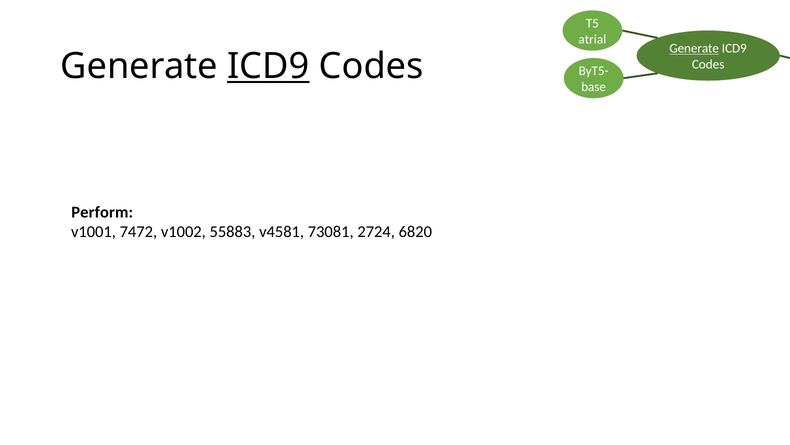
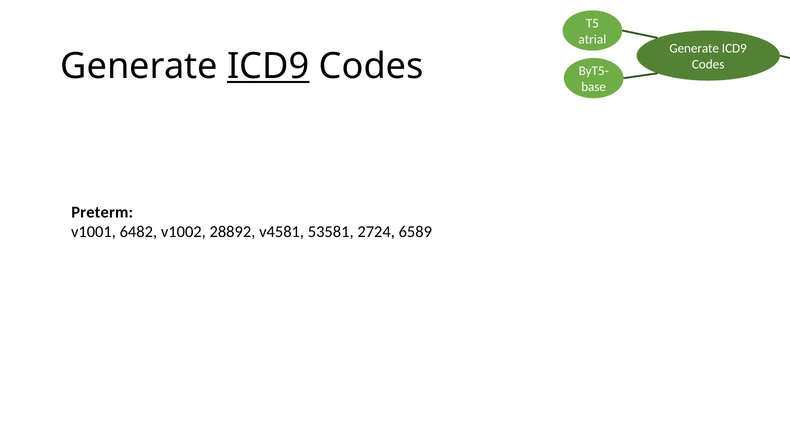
Generate at (694, 48) underline: present -> none
Perform: Perform -> Preterm
7472: 7472 -> 6482
55883: 55883 -> 28892
73081: 73081 -> 53581
6820: 6820 -> 6589
